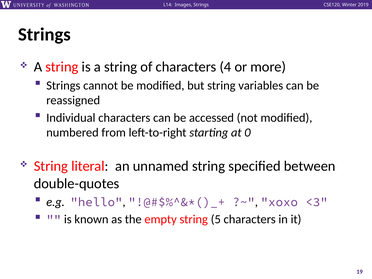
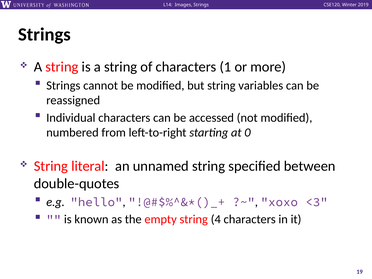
4: 4 -> 1
5: 5 -> 4
